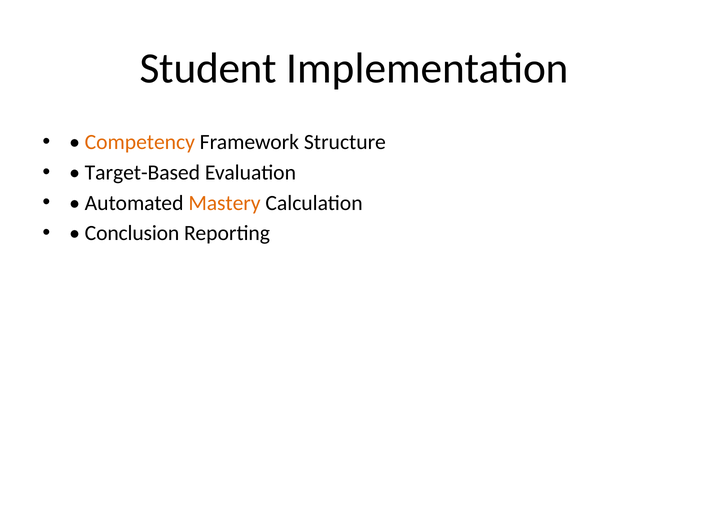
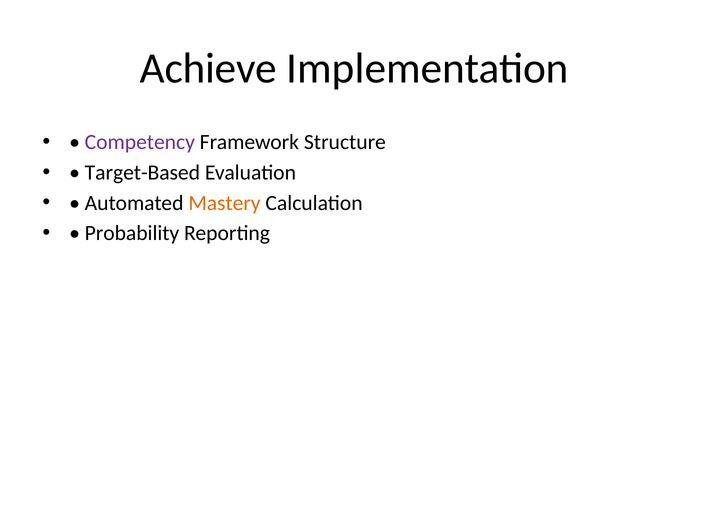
Student: Student -> Achieve
Competency colour: orange -> purple
Conclusion: Conclusion -> Probability
